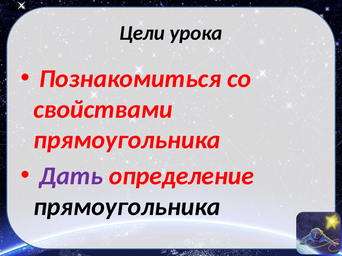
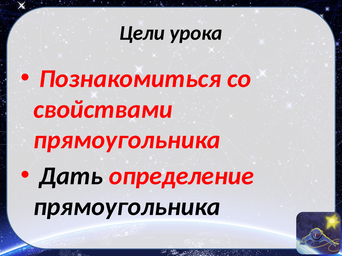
Дать colour: purple -> black
